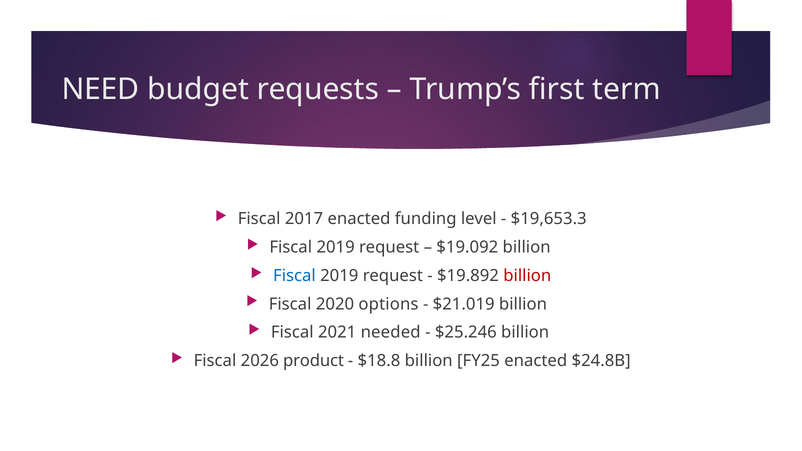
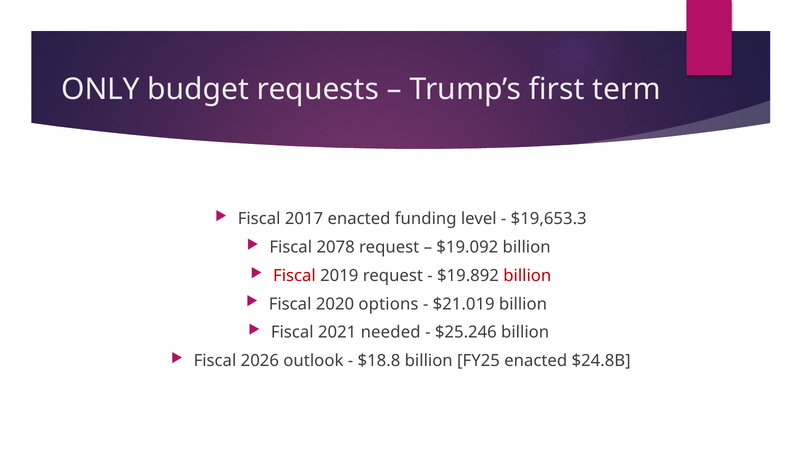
NEED: NEED -> ONLY
2019 at (336, 247): 2019 -> 2078
Fiscal at (294, 276) colour: blue -> red
product: product -> outlook
